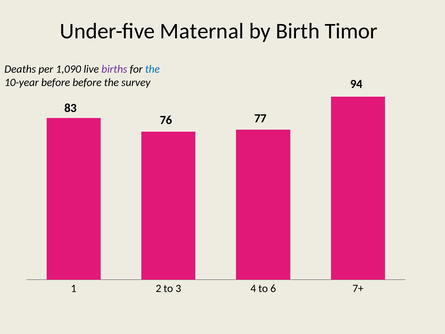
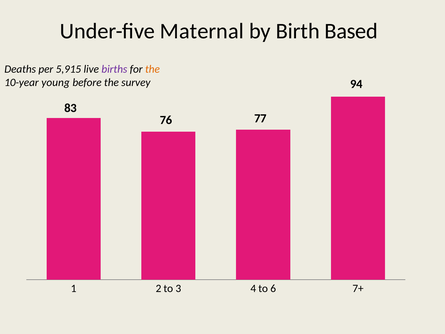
Timor: Timor -> Based
1,090: 1,090 -> 5,915
the at (152, 69) colour: blue -> orange
10-year before: before -> young
